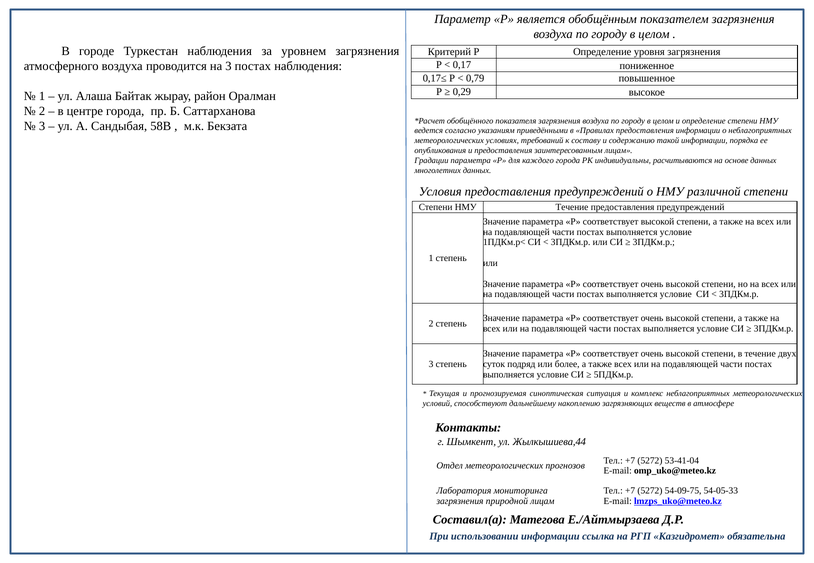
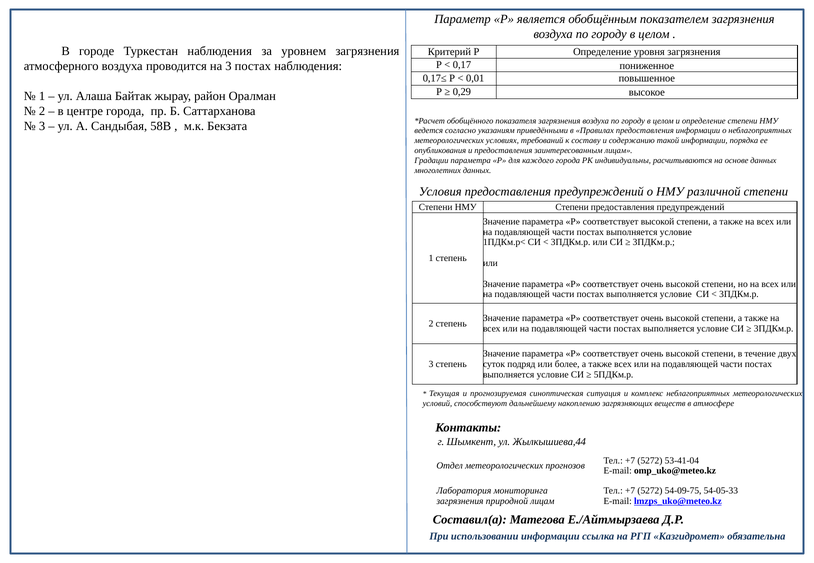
0,79: 0,79 -> 0,01
НМУ Течение: Течение -> Степени
